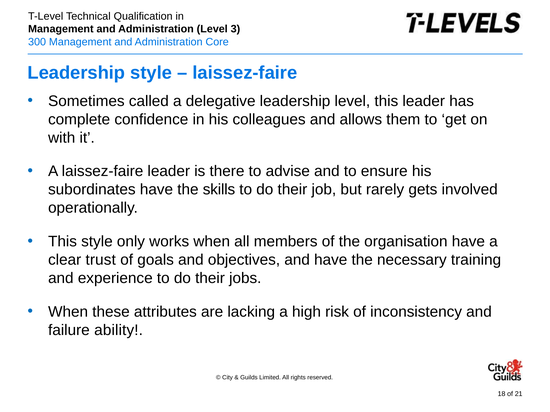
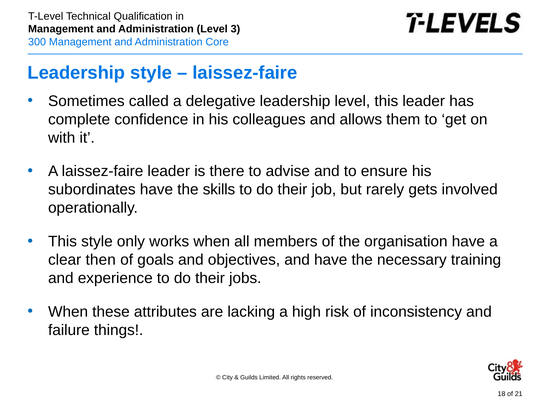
trust: trust -> then
ability: ability -> things
